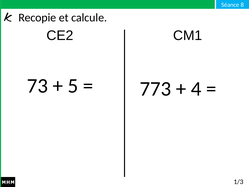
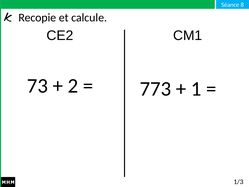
5: 5 -> 2
4: 4 -> 1
